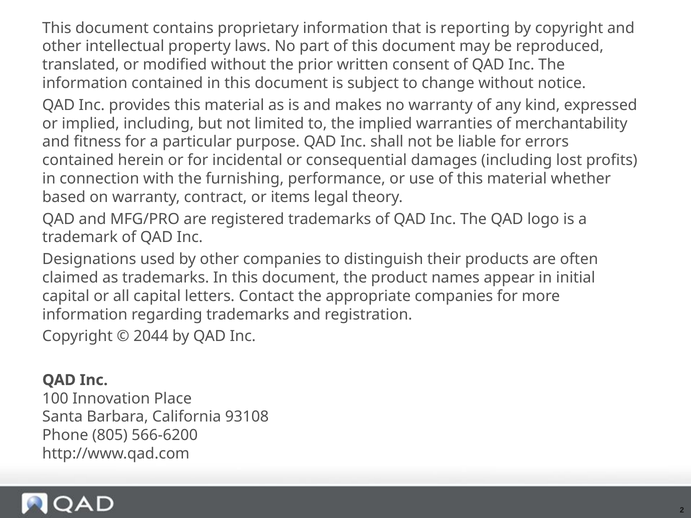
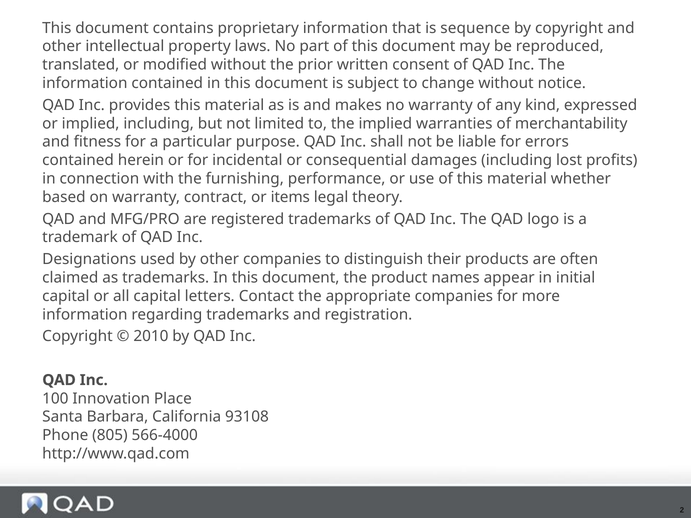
reporting: reporting -> sequence
2044: 2044 -> 2010
566-6200: 566-6200 -> 566-4000
